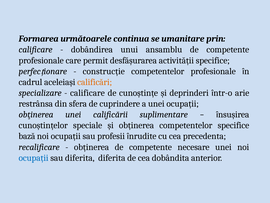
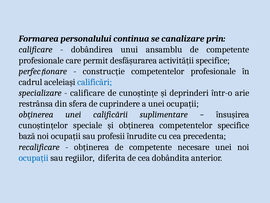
următoarele: următoarele -> personalului
umanitare: umanitare -> canalizare
calificări colour: orange -> blue
sau diferita: diferita -> regiilor
